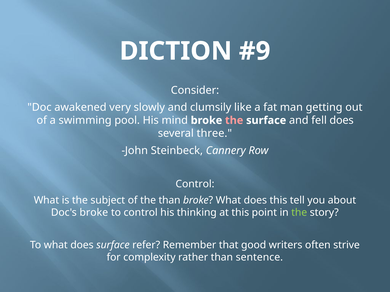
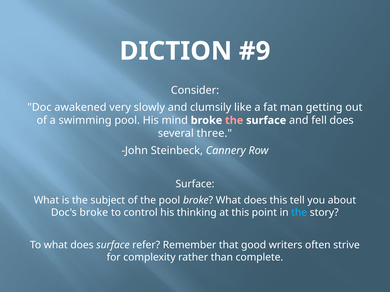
Control at (195, 184): Control -> Surface
the than: than -> pool
the at (299, 213) colour: light green -> light blue
sentence: sentence -> complete
